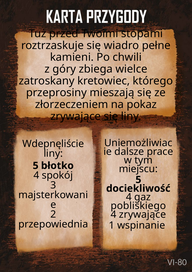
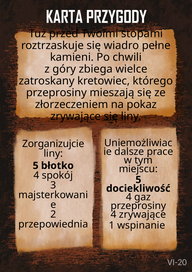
Wdepnęliście: Wdepnęliście -> Zorganizujcie
pobliskiego at (138, 206): pobliskiego -> przeprosiny
VI-80: VI-80 -> VI-20
